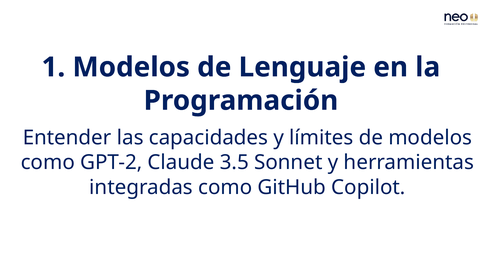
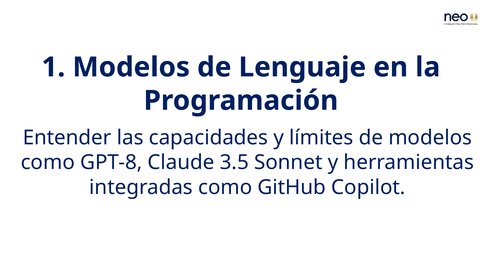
GPT-2: GPT-2 -> GPT-8
